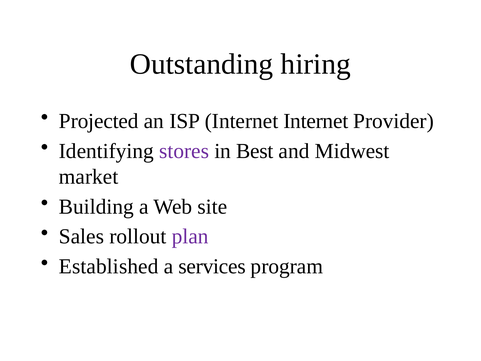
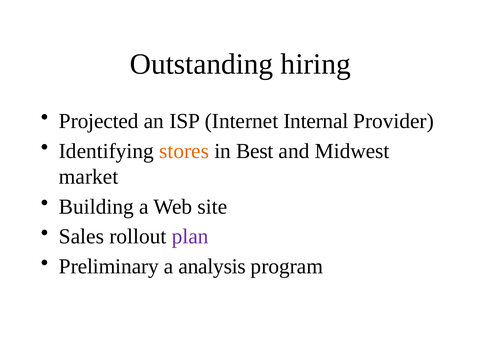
Internet Internet: Internet -> Internal
stores colour: purple -> orange
Established: Established -> Preliminary
services: services -> analysis
